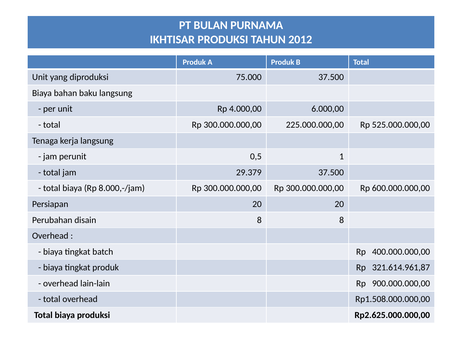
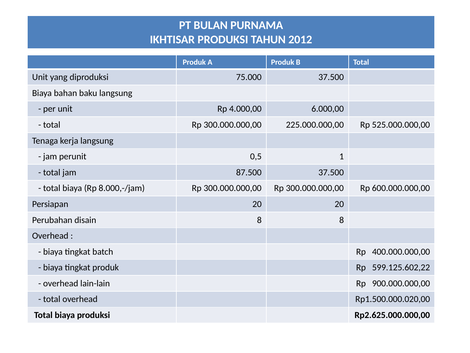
29.379: 29.379 -> 87.500
321.614.961,87: 321.614.961,87 -> 599.125.602,22
Rp1.508.000.000,00: Rp1.508.000.000,00 -> Rp1.500.000.020,00
